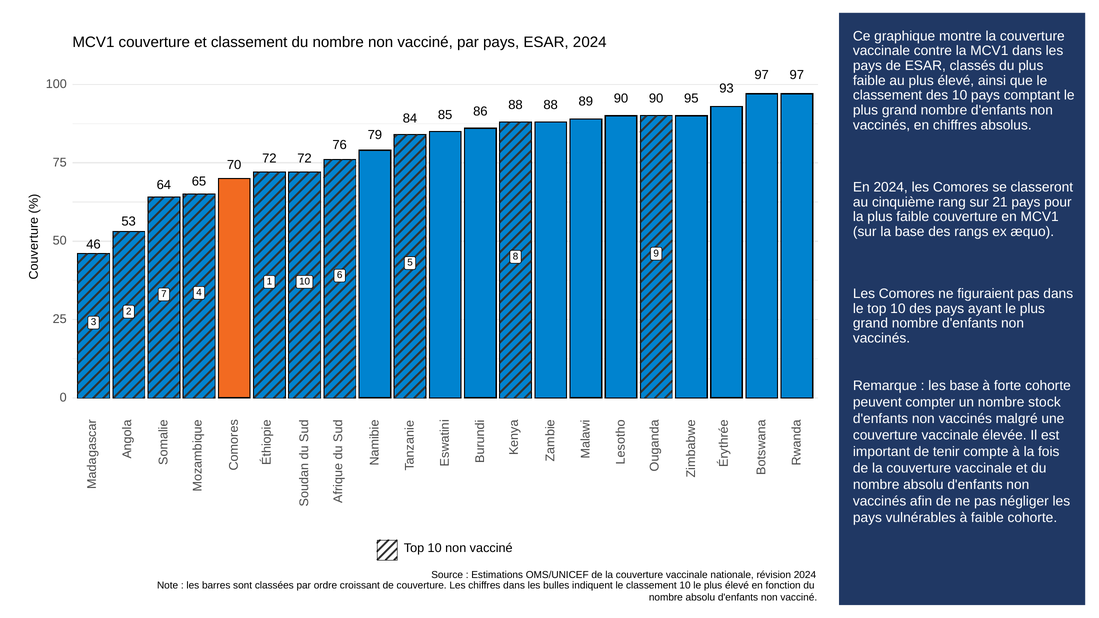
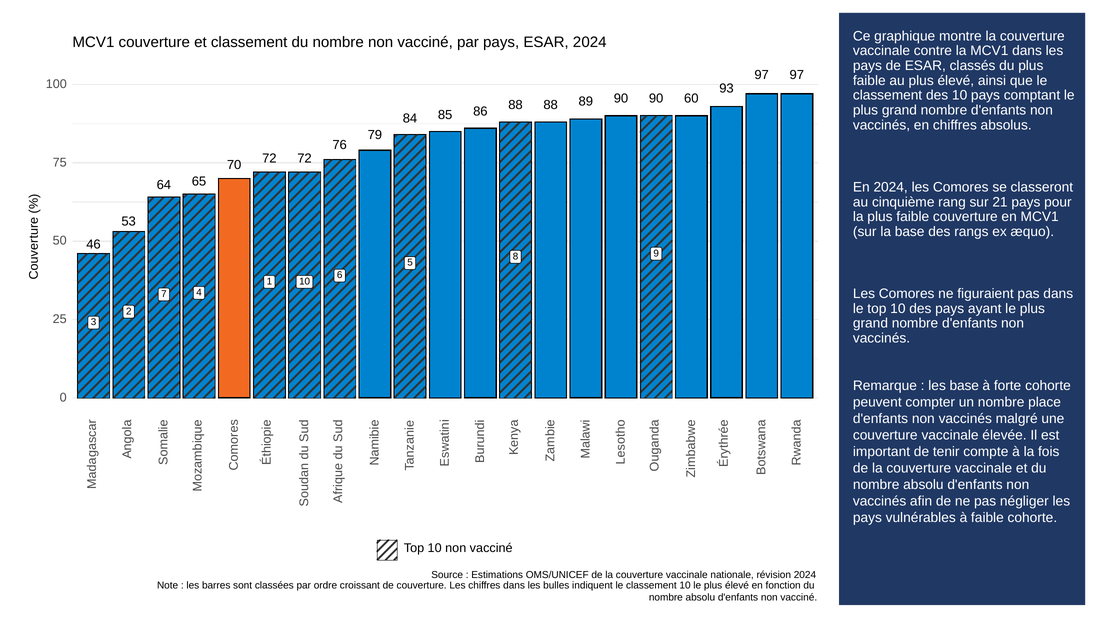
95: 95 -> 60
stock: stock -> place
